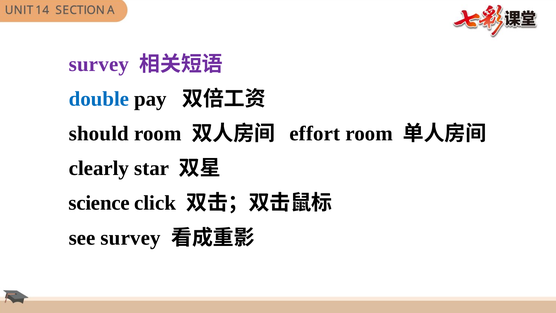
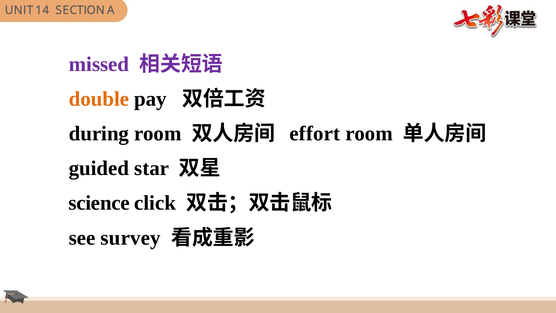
survey at (99, 64): survey -> missed
double colour: blue -> orange
should: should -> during
clearly: clearly -> guided
